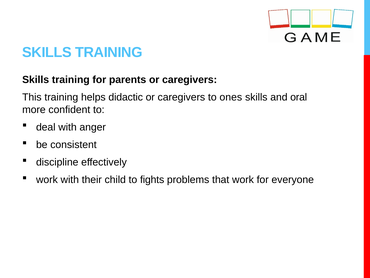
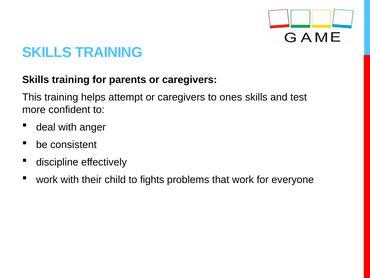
didactic: didactic -> attempt
oral: oral -> test
